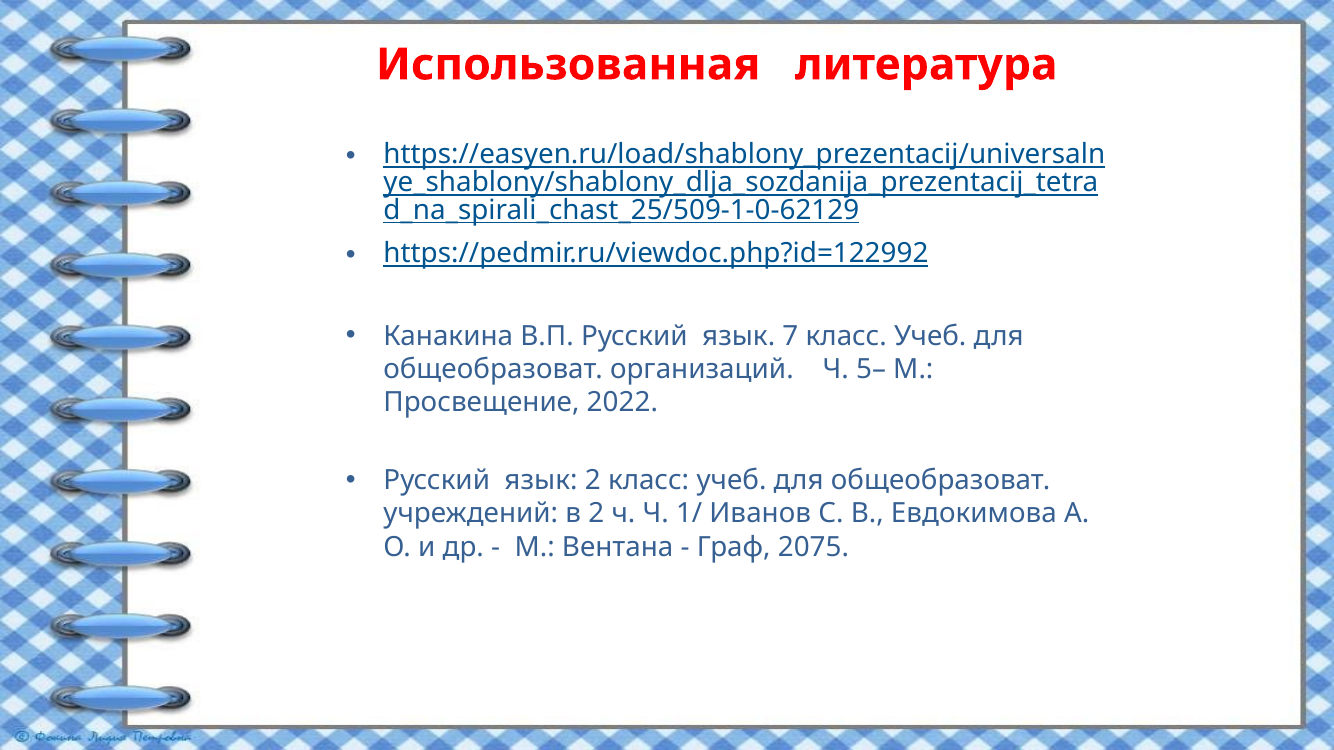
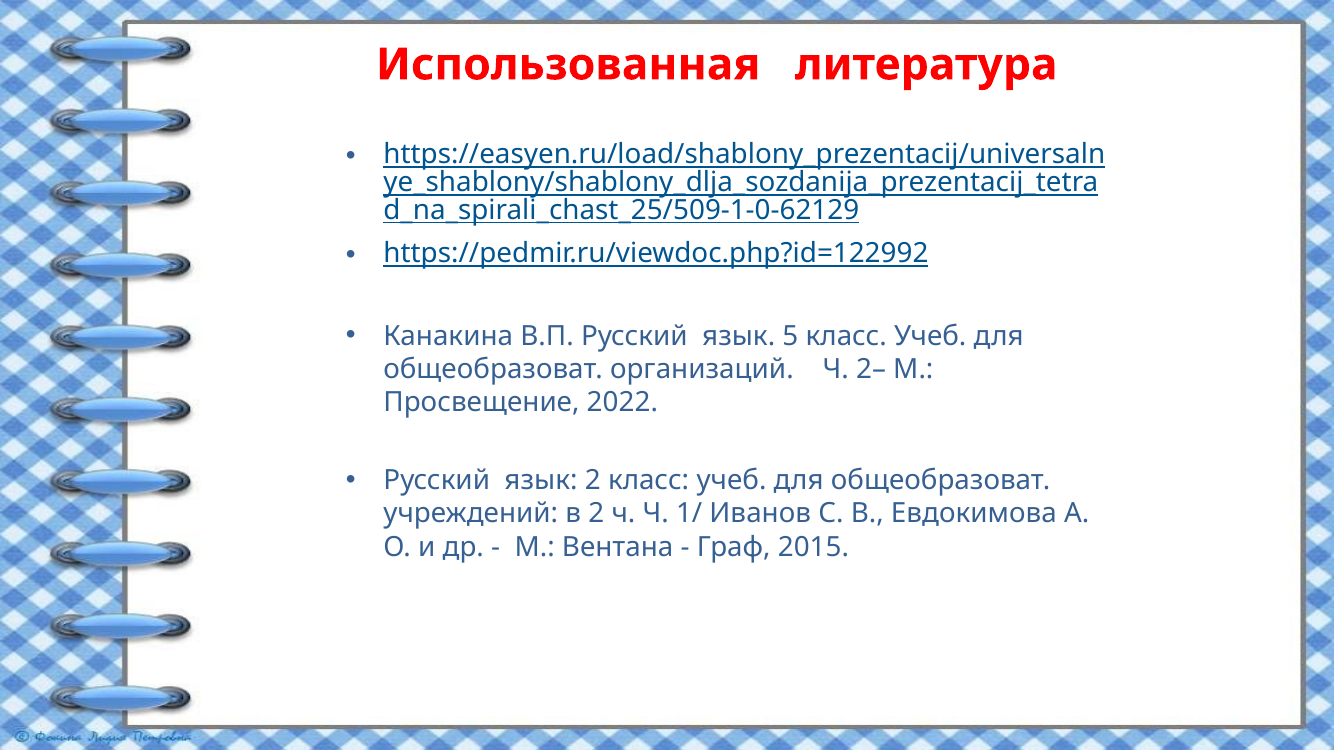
7: 7 -> 5
5–: 5– -> 2–
2075: 2075 -> 2015
